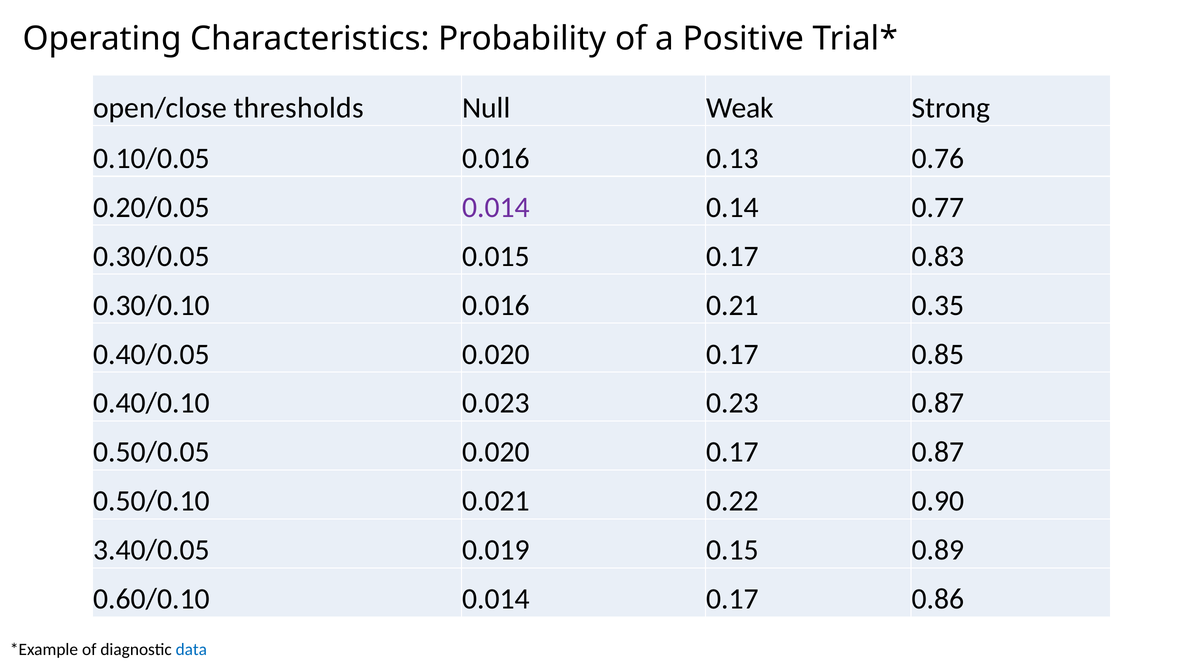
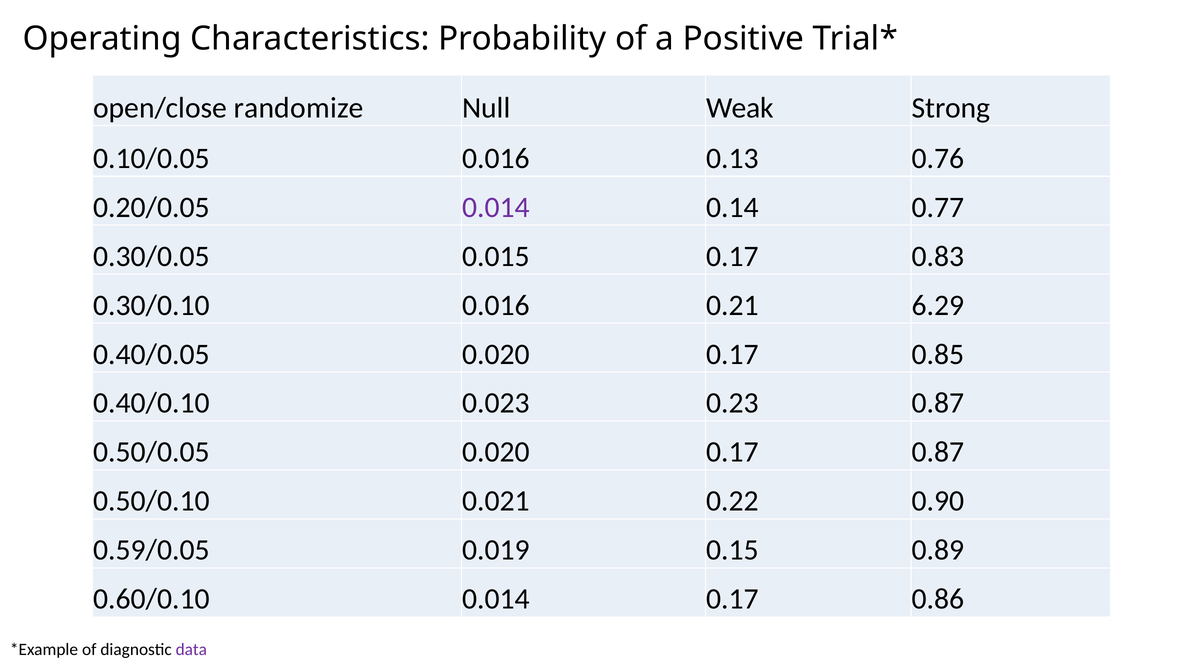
thresholds: thresholds -> randomize
0.35: 0.35 -> 6.29
3.40/0.05: 3.40/0.05 -> 0.59/0.05
data colour: blue -> purple
